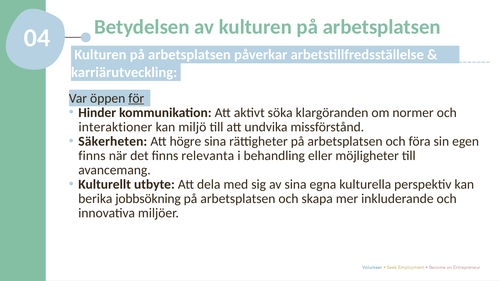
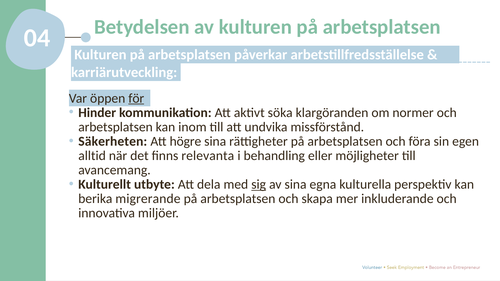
interaktioner at (115, 127): interaktioner -> arbetsplatsen
miljö: miljö -> inom
finns at (92, 156): finns -> alltid
sig underline: none -> present
jobbsökning: jobbsökning -> migrerande
